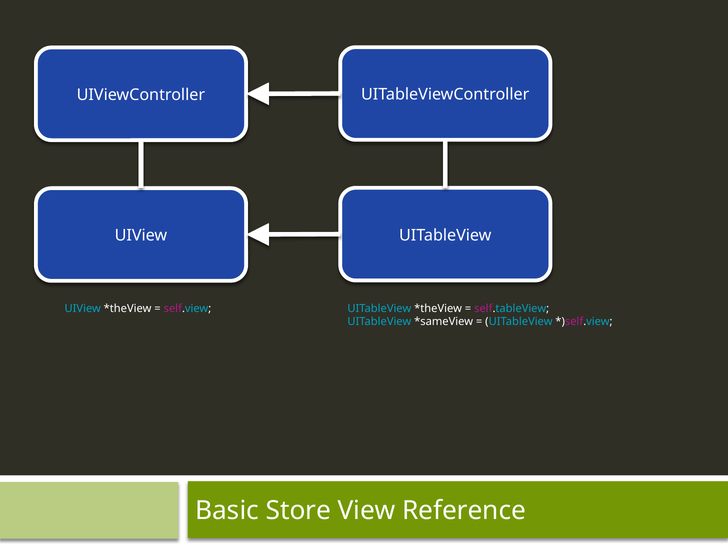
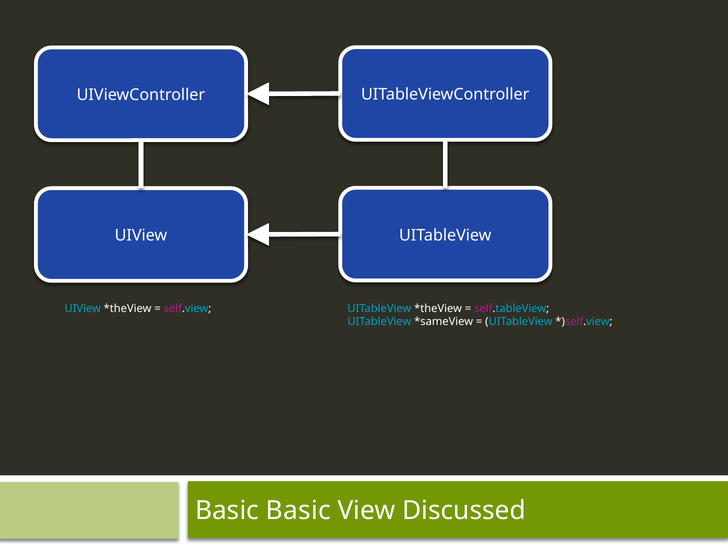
Basic Store: Store -> Basic
Reference: Reference -> Discussed
